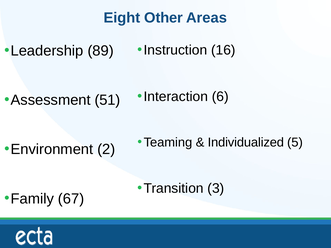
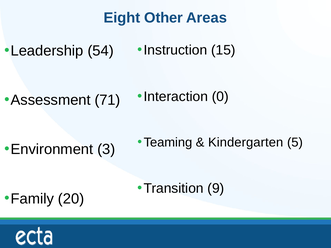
16: 16 -> 15
89: 89 -> 54
6: 6 -> 0
51: 51 -> 71
Individualized: Individualized -> Kindergarten
2: 2 -> 3
3: 3 -> 9
67: 67 -> 20
